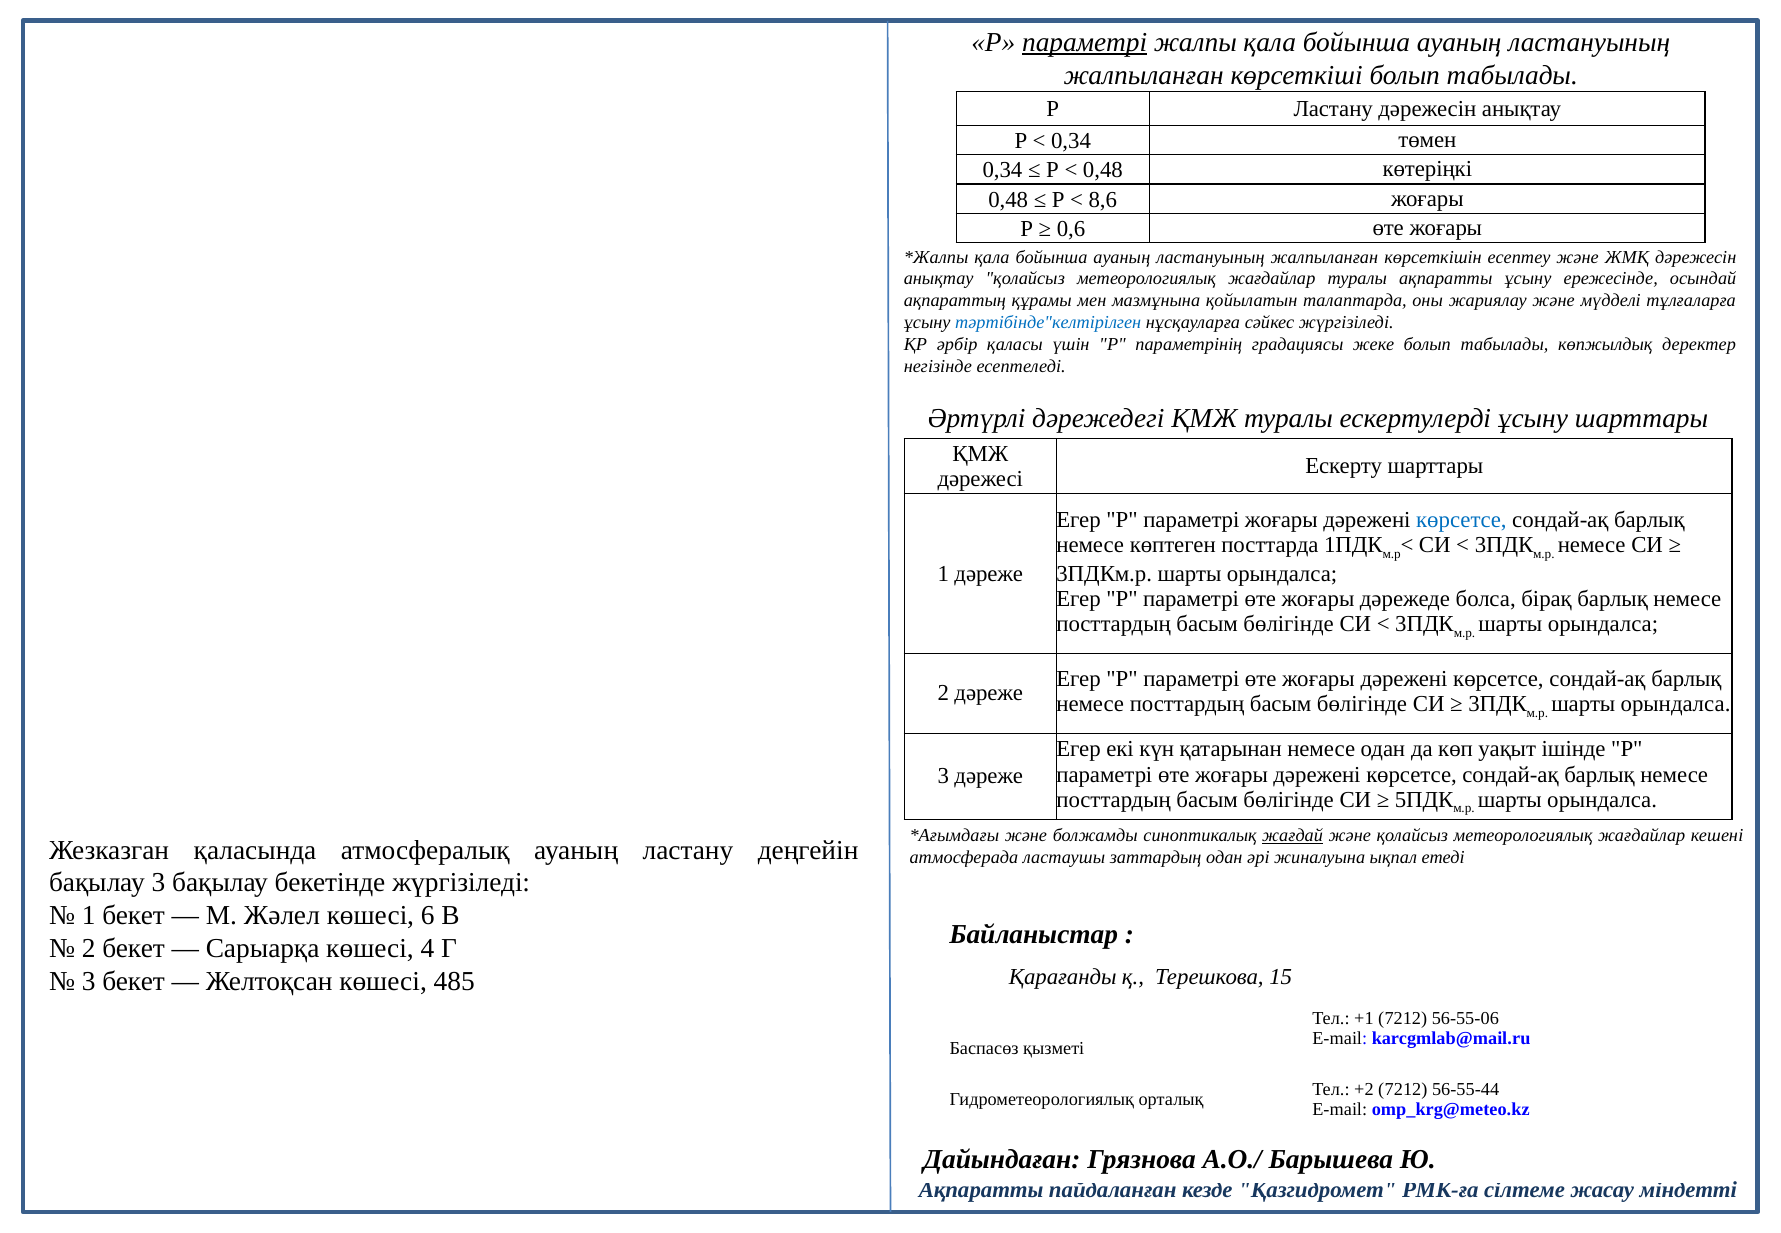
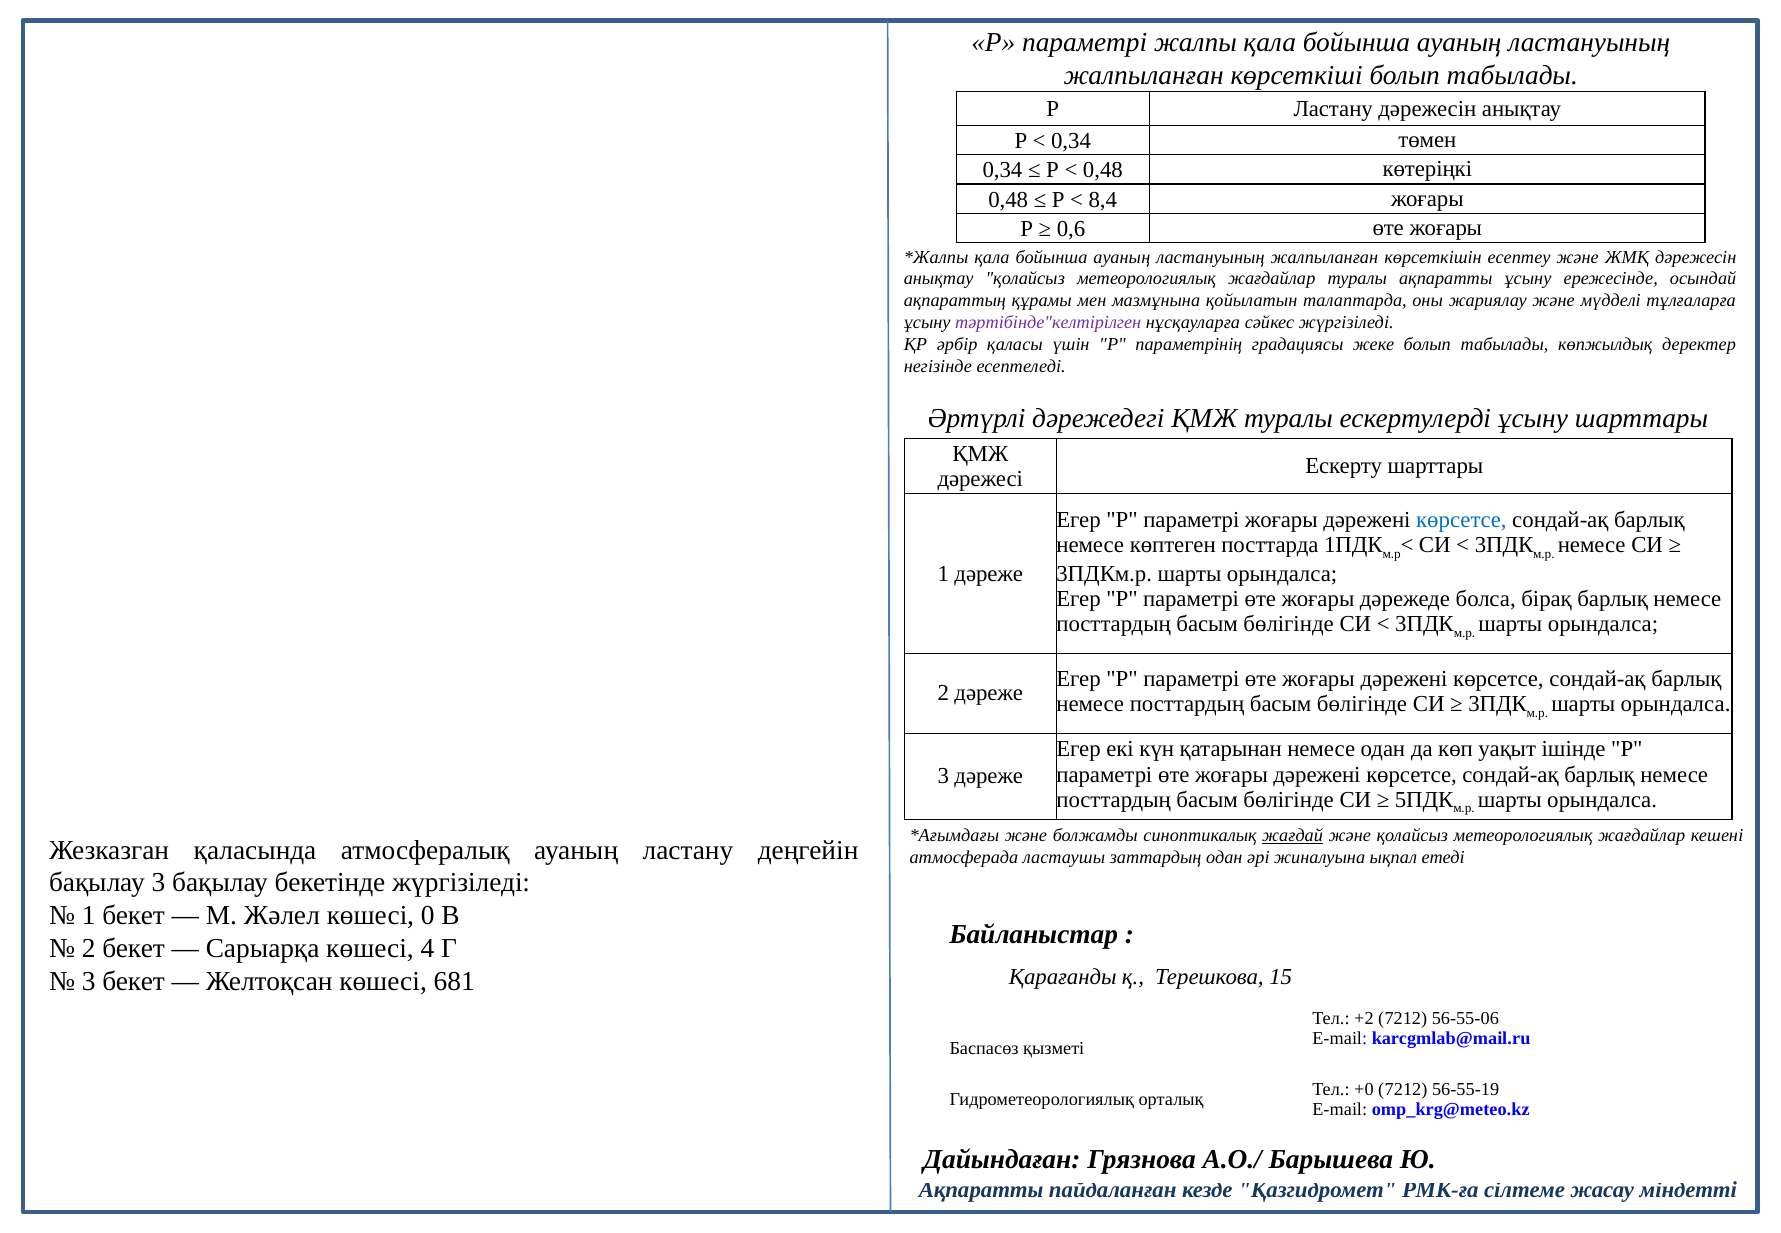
параметрі at (1085, 42) underline: present -> none
8,6: 8,6 -> 8,4
тәртібінде"келтірілген colour: blue -> purple
6: 6 -> 0
485: 485 -> 681
+1: +1 -> +2
+2: +2 -> +0
56-55-44: 56-55-44 -> 56-55-19
